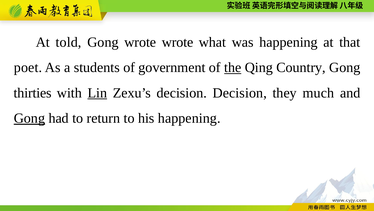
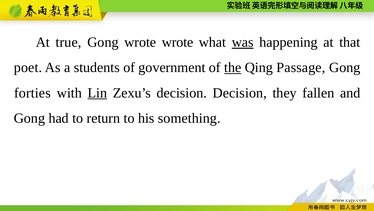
told: told -> true
was underline: none -> present
Country: Country -> Passage
thirties: thirties -> forties
much: much -> fallen
Gong at (29, 118) underline: present -> none
his happening: happening -> something
